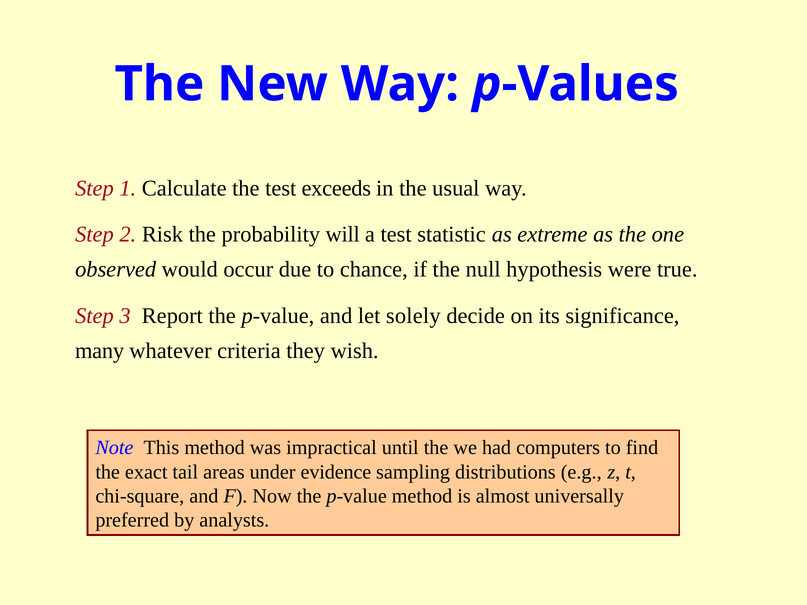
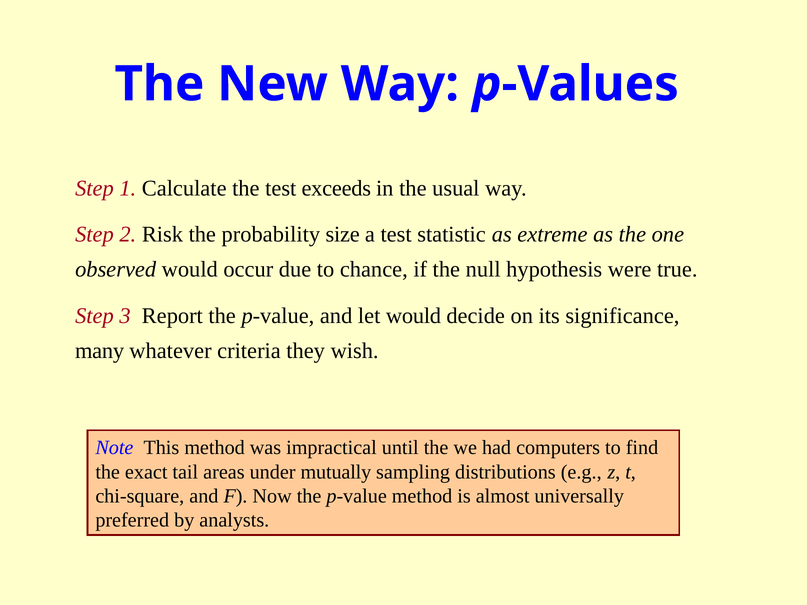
will: will -> size
let solely: solely -> would
evidence: evidence -> mutually
